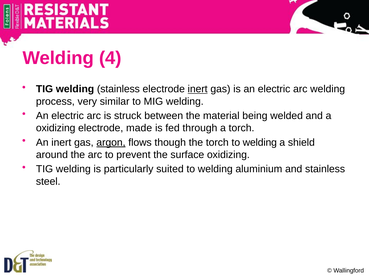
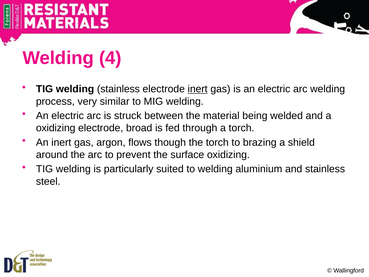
made: made -> broad
argon underline: present -> none
torch to welding: welding -> brazing
